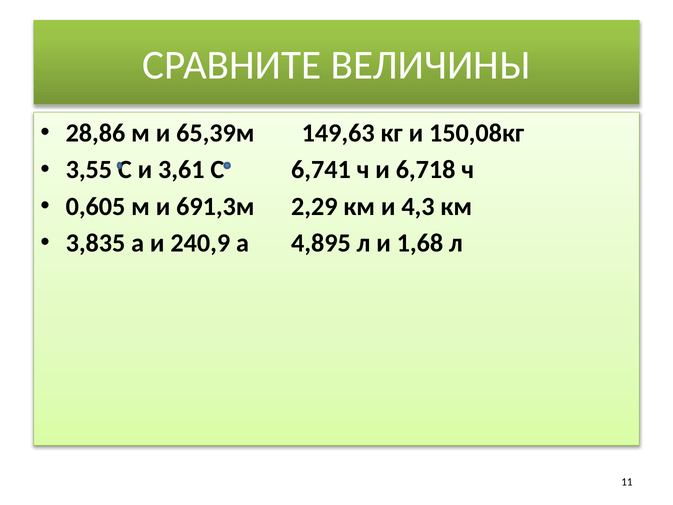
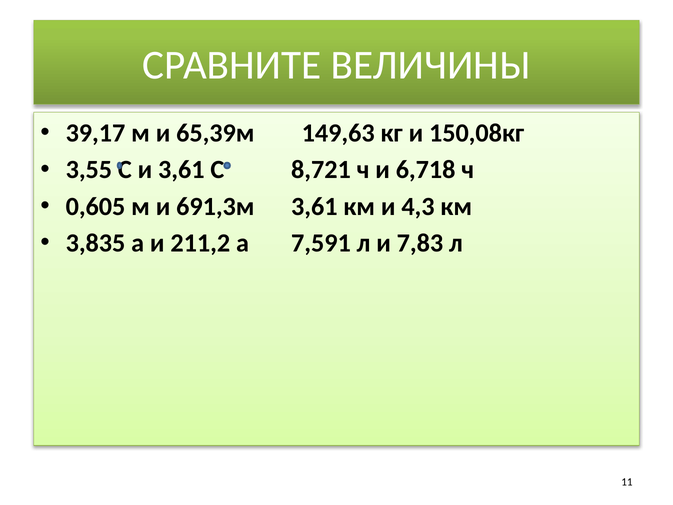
28,86: 28,86 -> 39,17
6,741: 6,741 -> 8,721
691,3м 2,29: 2,29 -> 3,61
240,9: 240,9 -> 211,2
4,895: 4,895 -> 7,591
1,68: 1,68 -> 7,83
